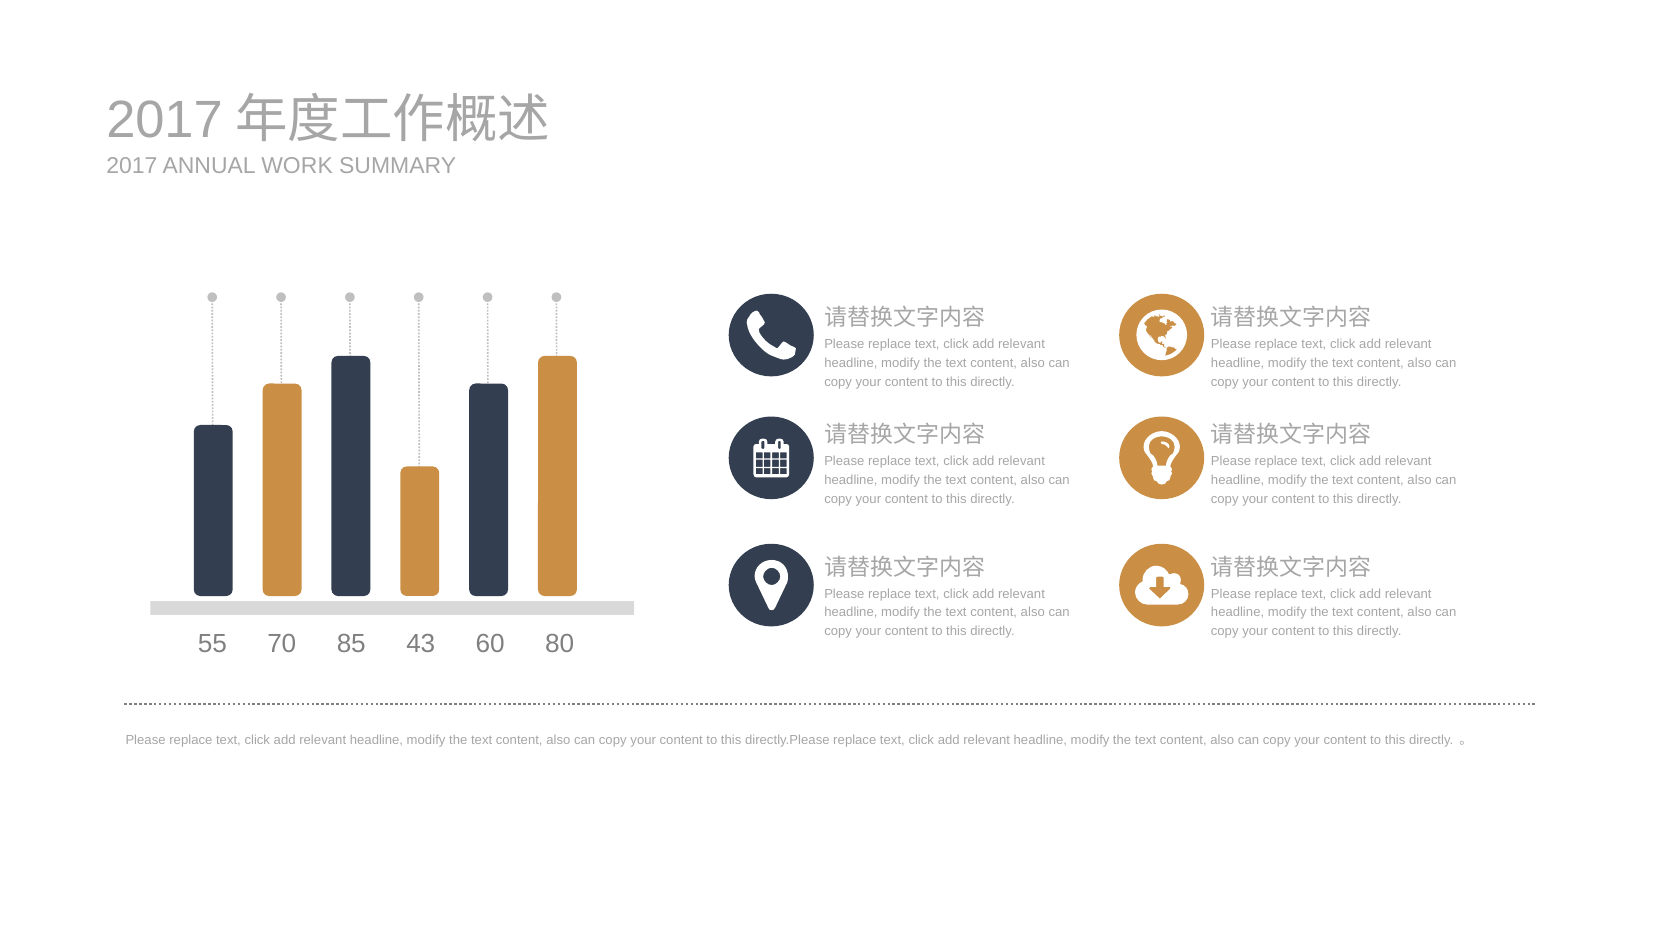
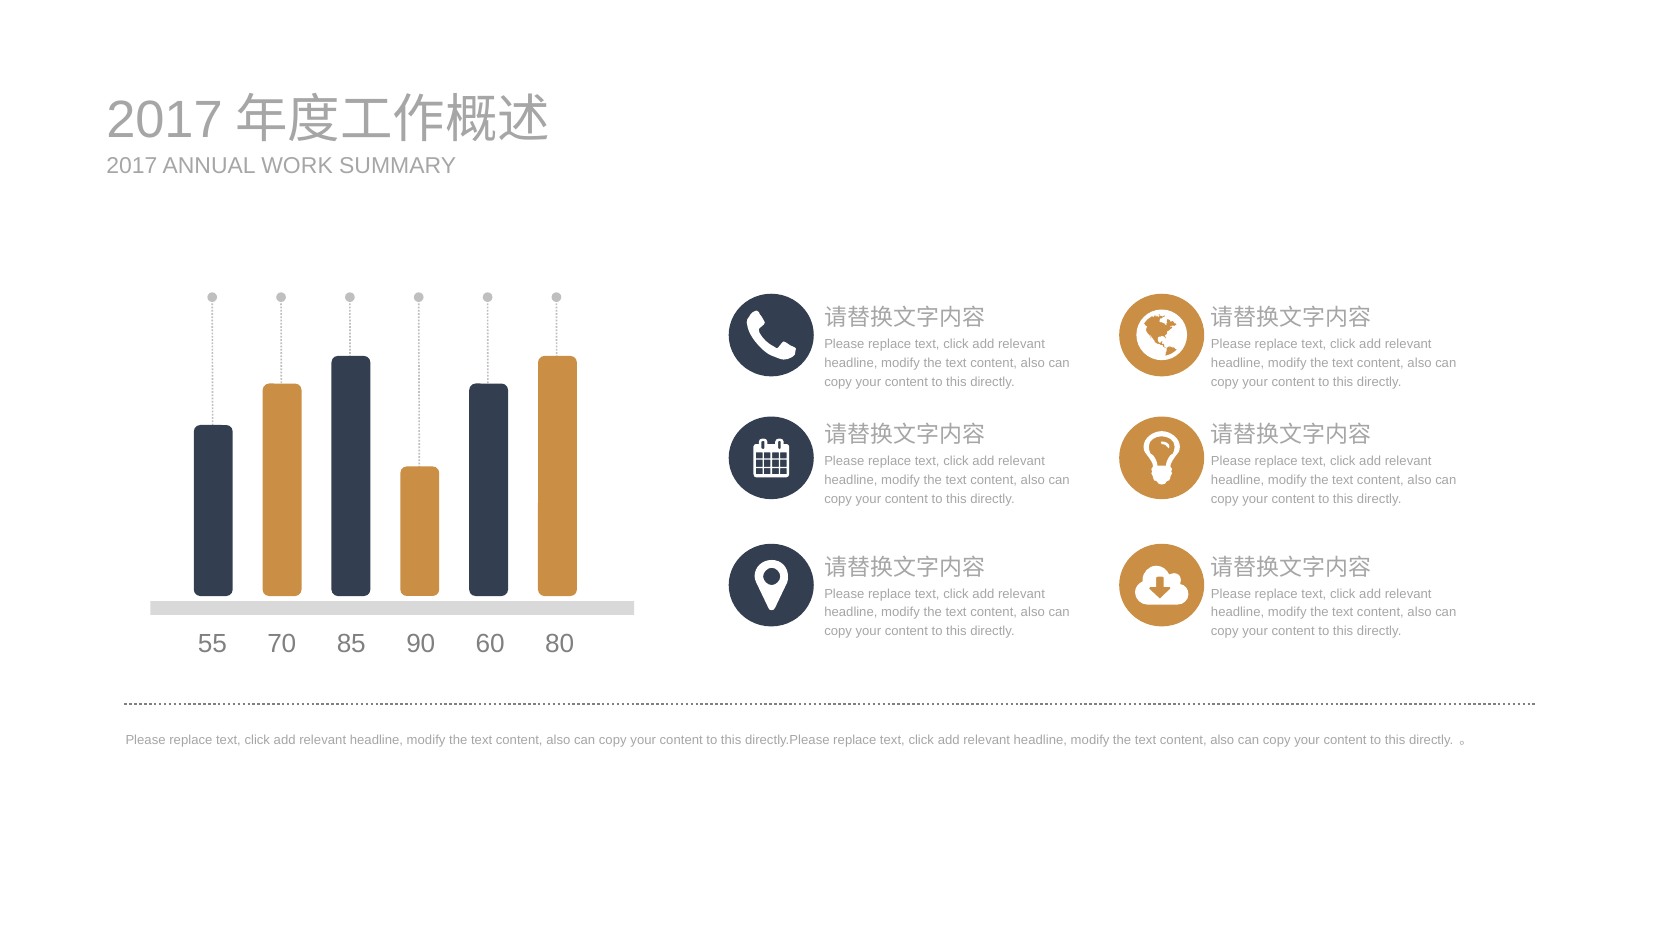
43: 43 -> 90
